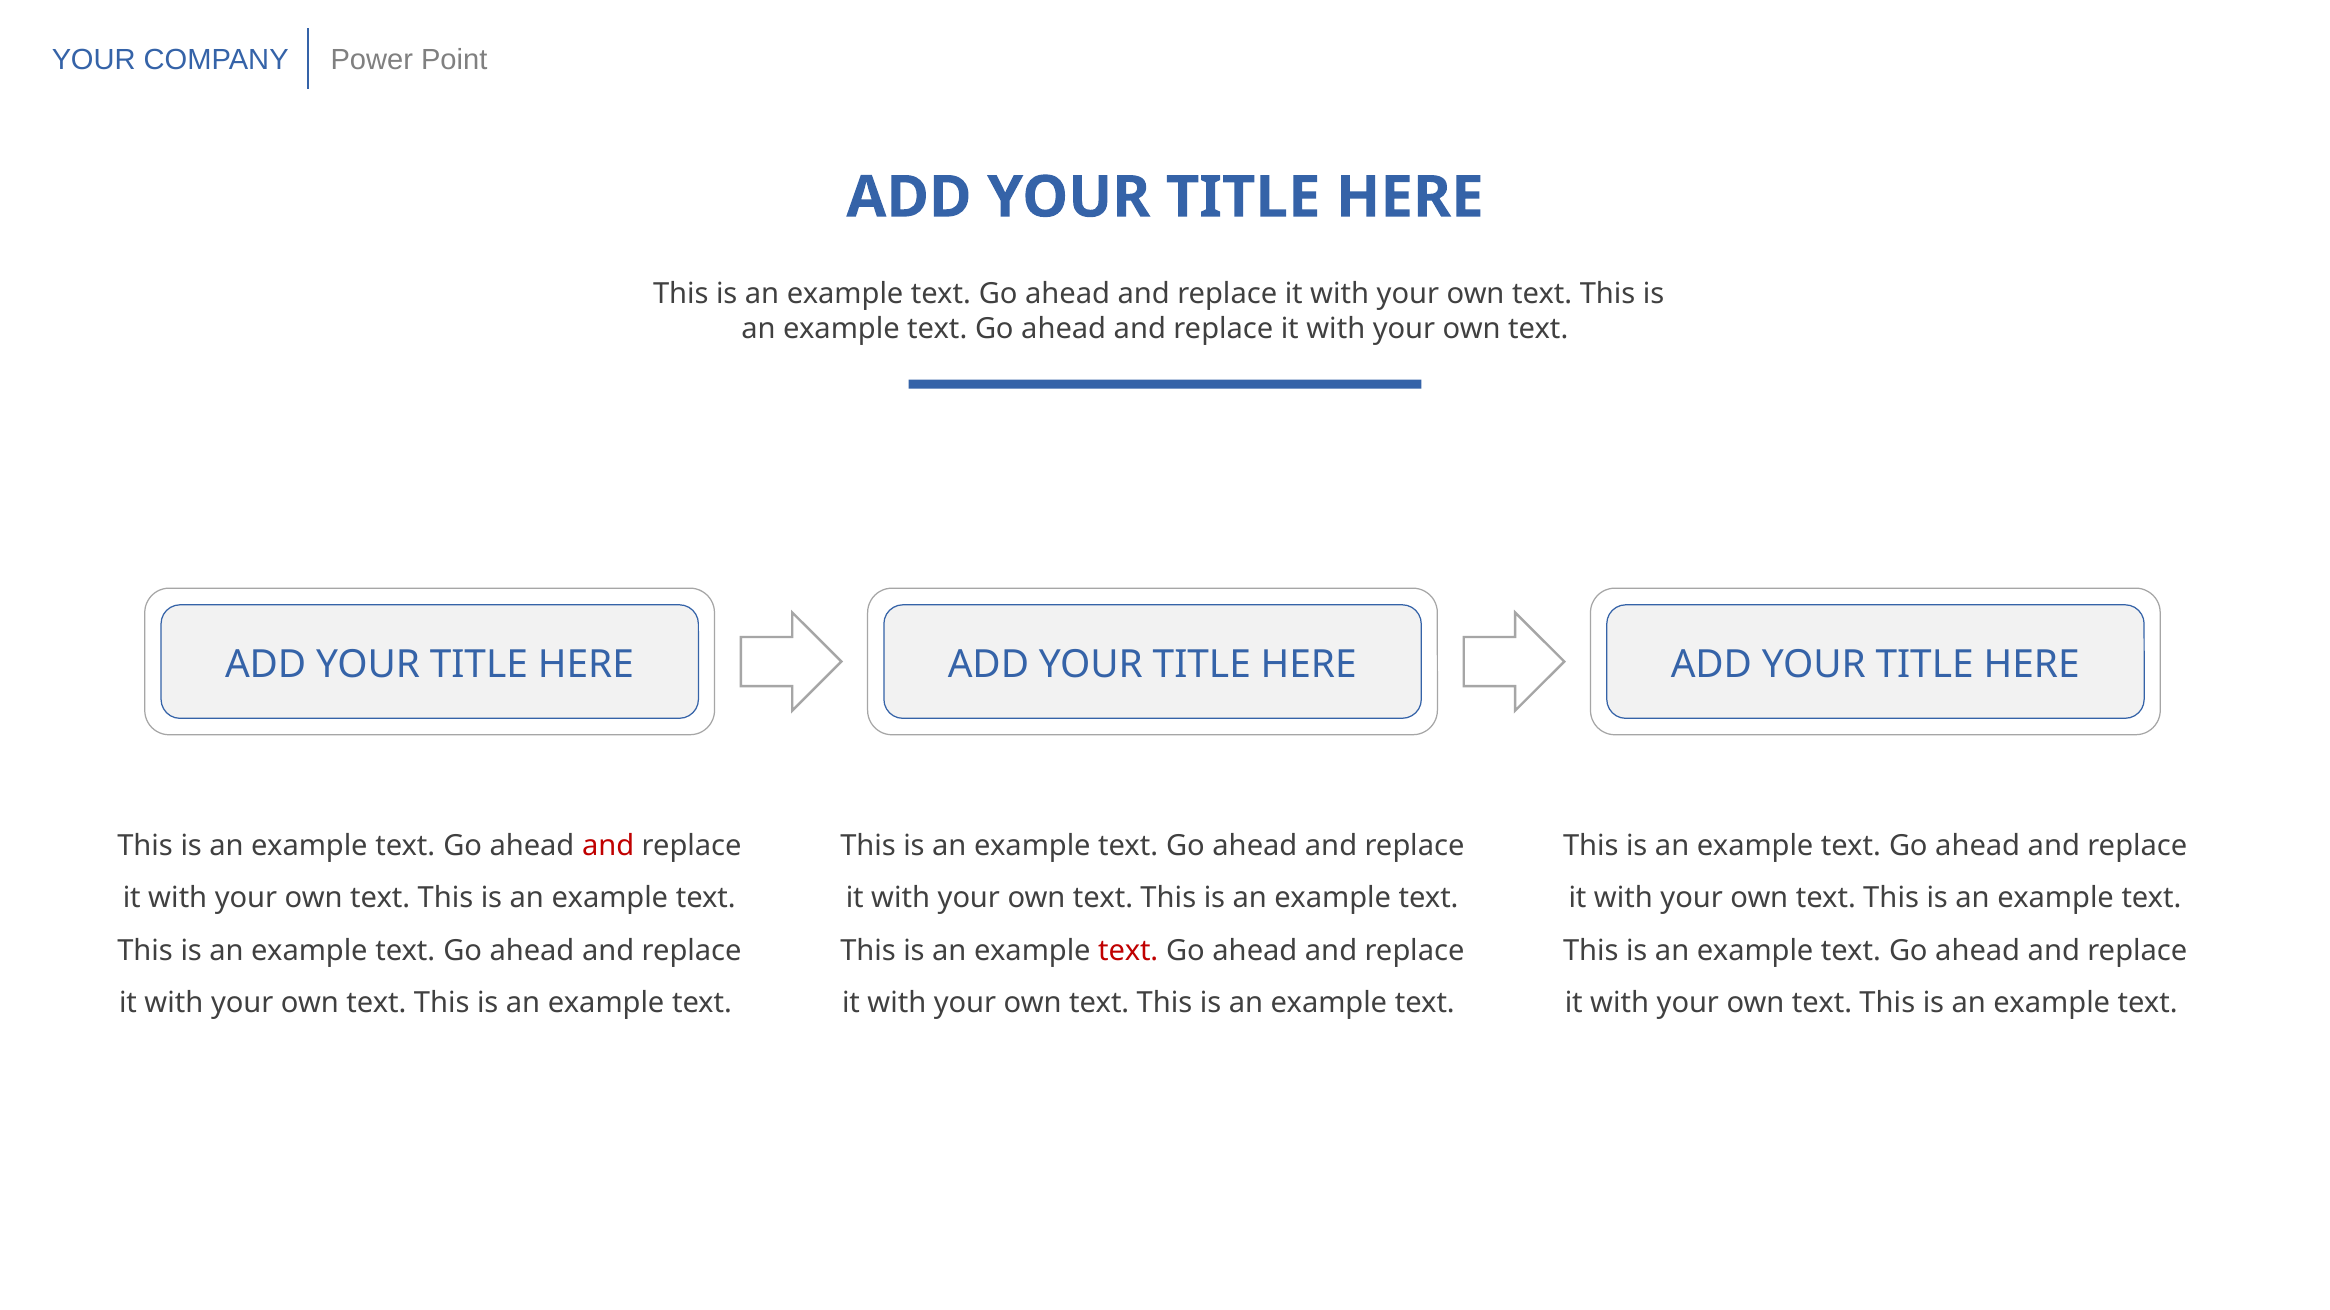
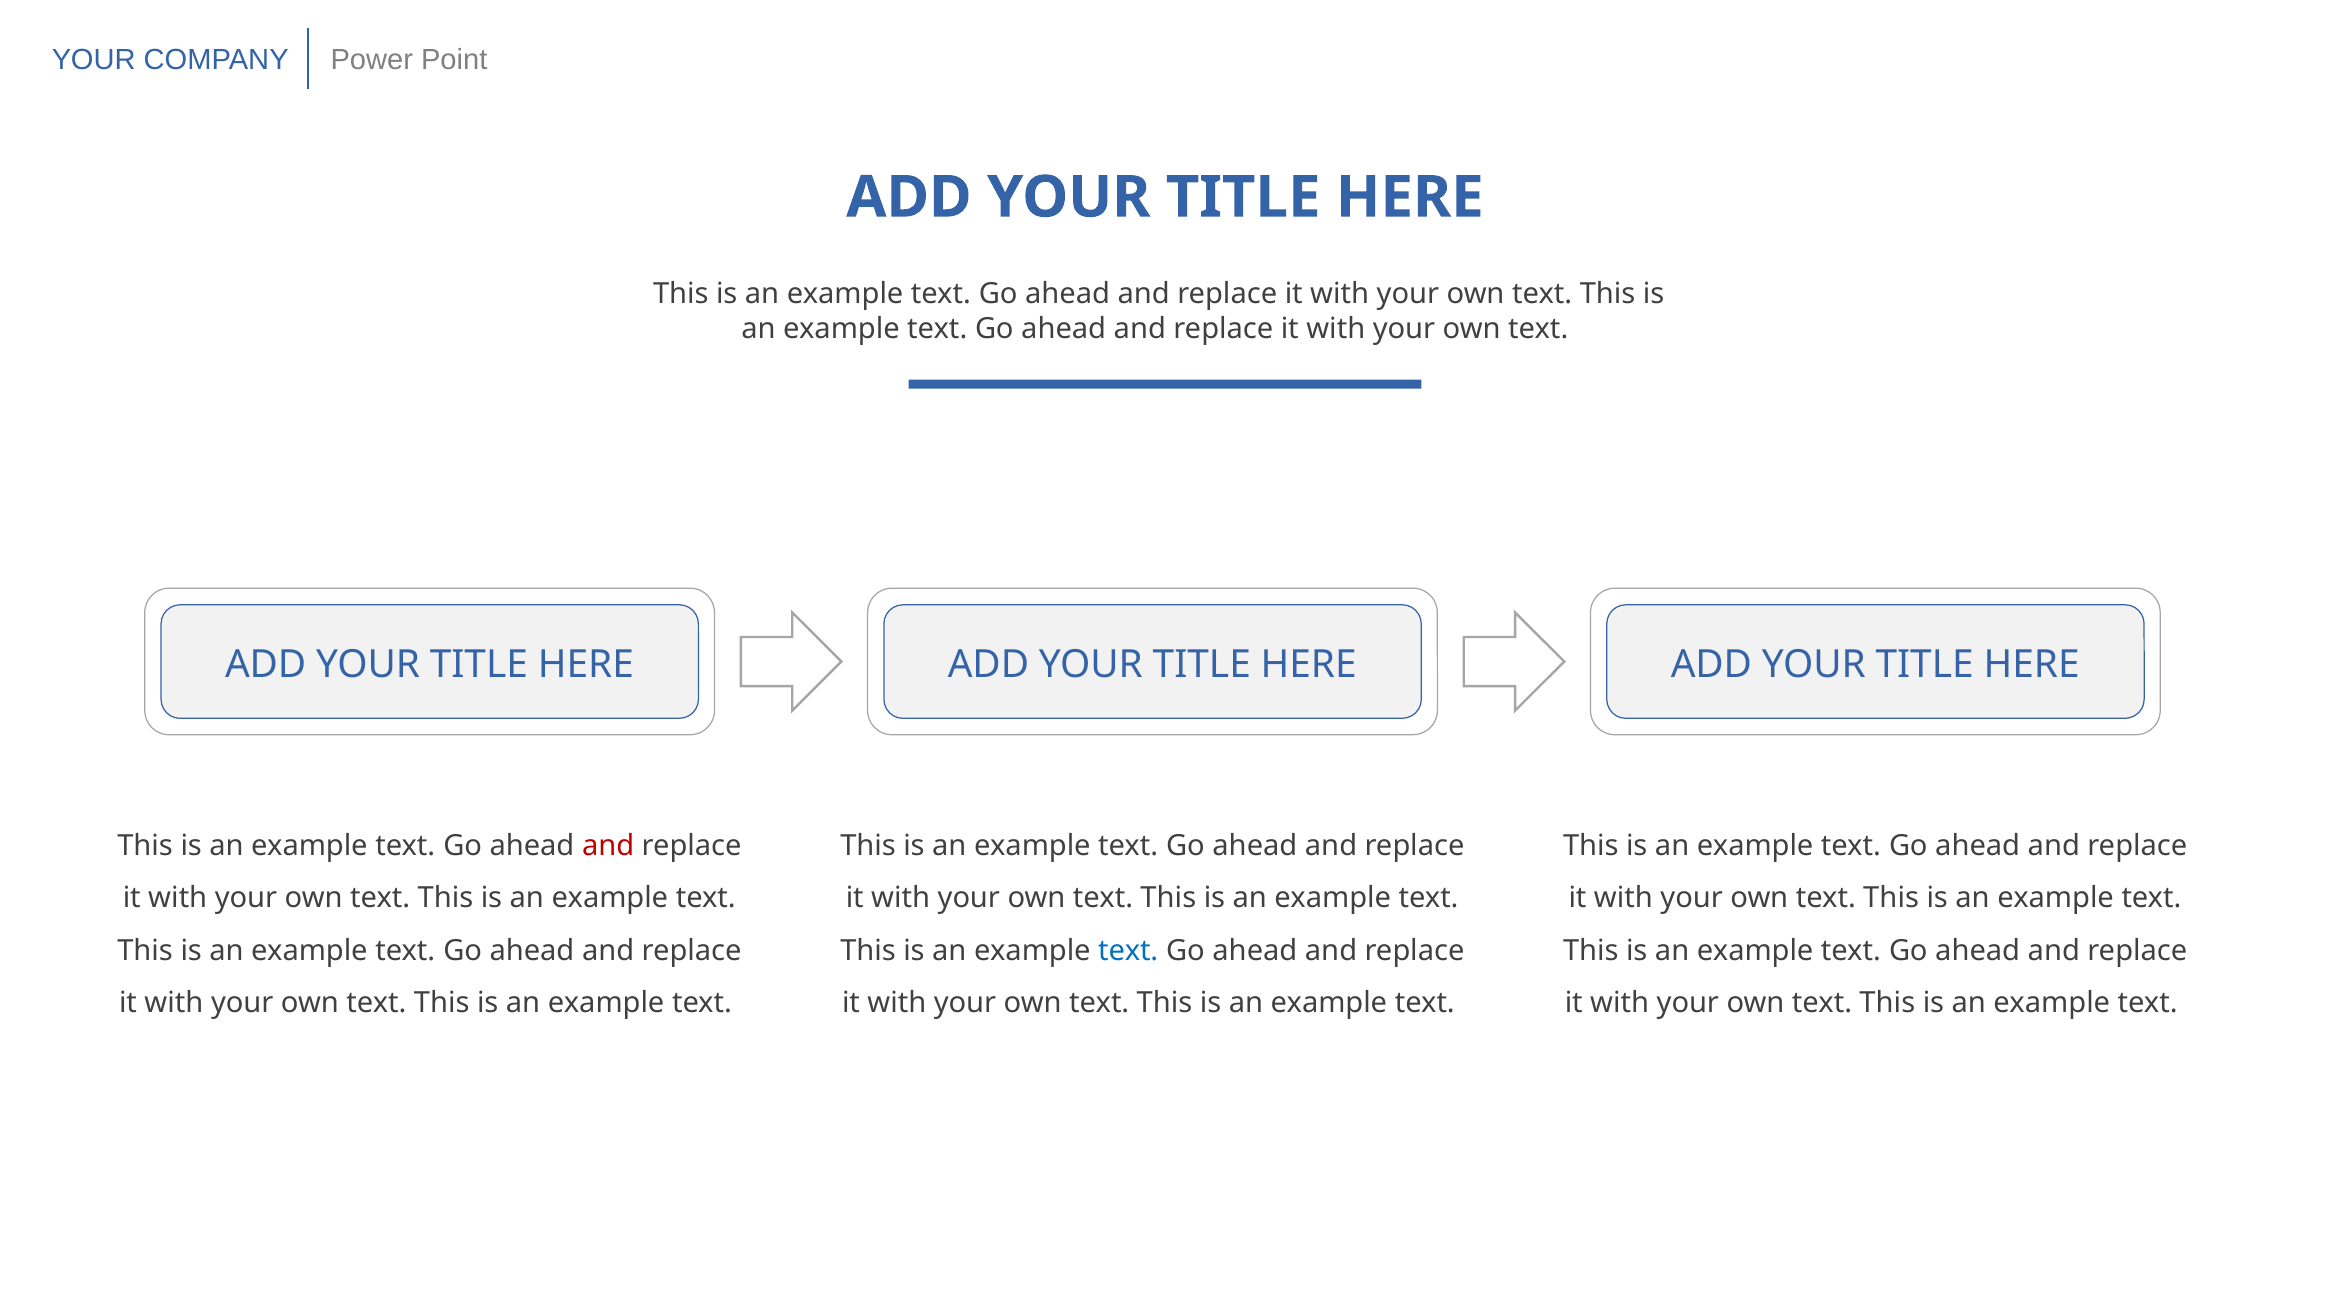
text at (1128, 951) colour: red -> blue
